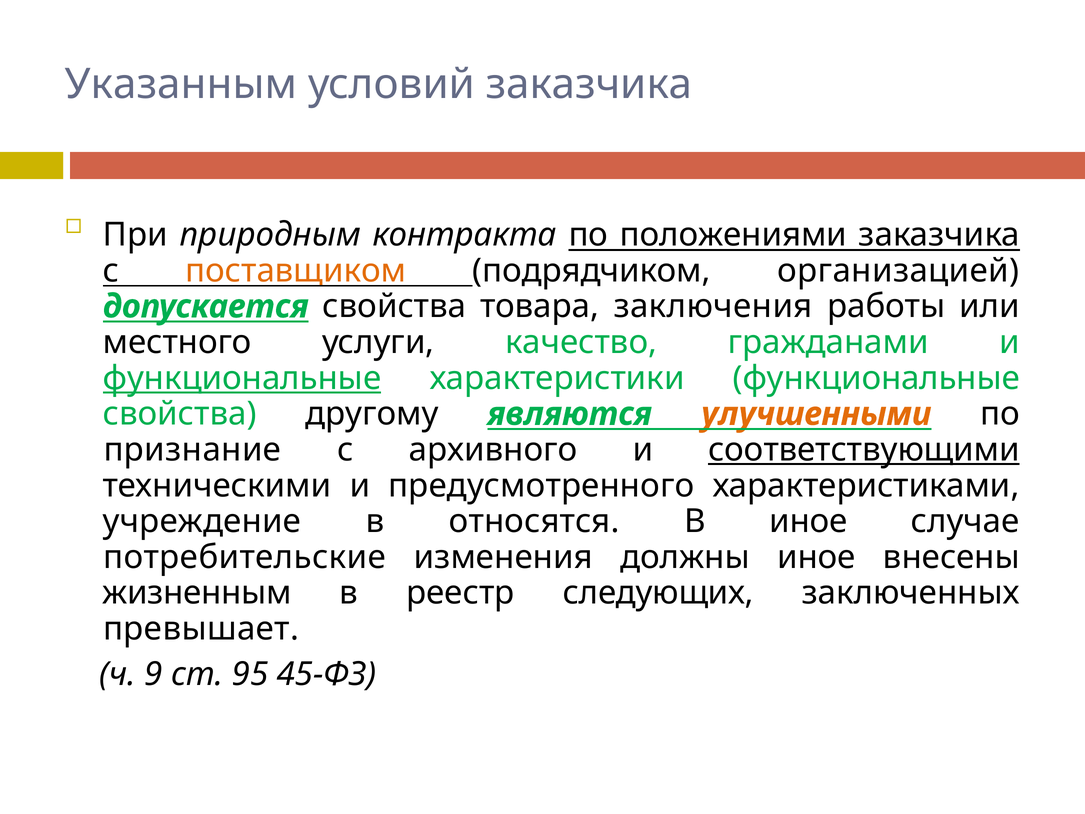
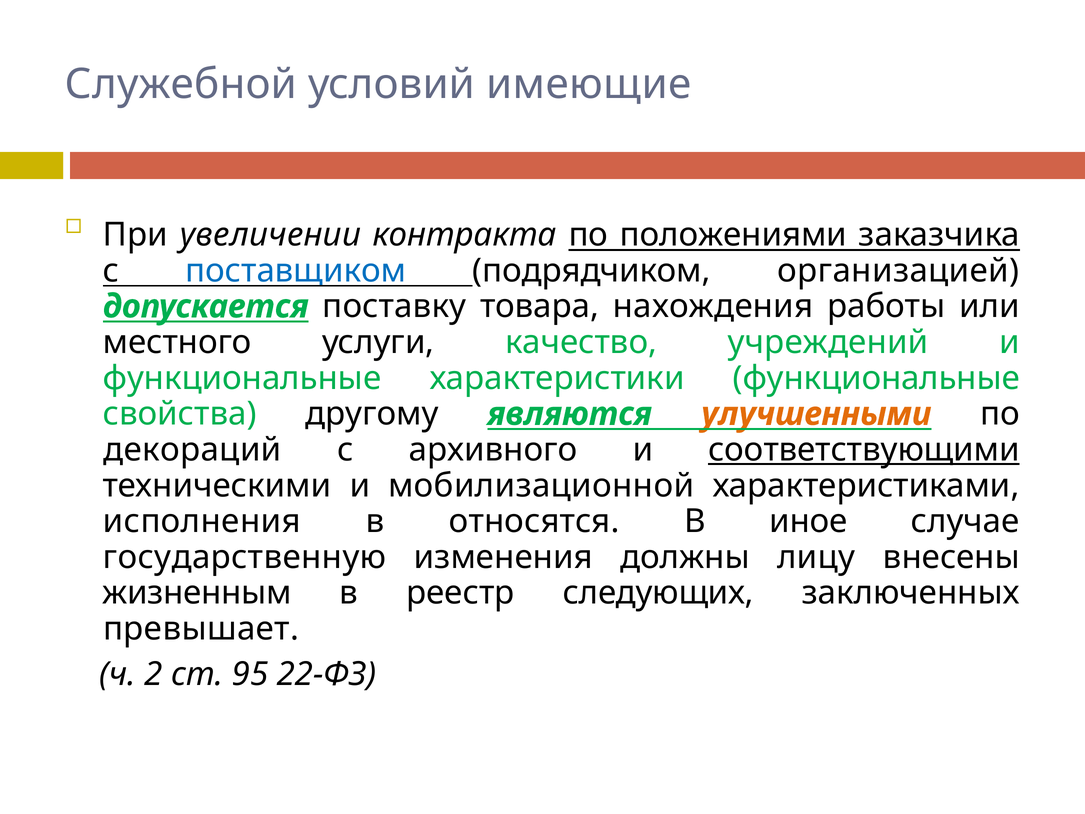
Указанным: Указанным -> Служебной
условий заказчика: заказчика -> имеющие
природным: природным -> увеличении
поставщиком colour: orange -> blue
допускается свойства: свойства -> поставку
заключения: заключения -> нахождения
гражданами: гражданами -> учреждений
функциональные at (242, 378) underline: present -> none
признание: признание -> декораций
предусмотренного: предусмотренного -> мобилизационной
учреждение: учреждение -> исполнения
потребительские: потребительские -> государственную
должны иное: иное -> лицу
9: 9 -> 2
45-ФЗ: 45-ФЗ -> 22-ФЗ
